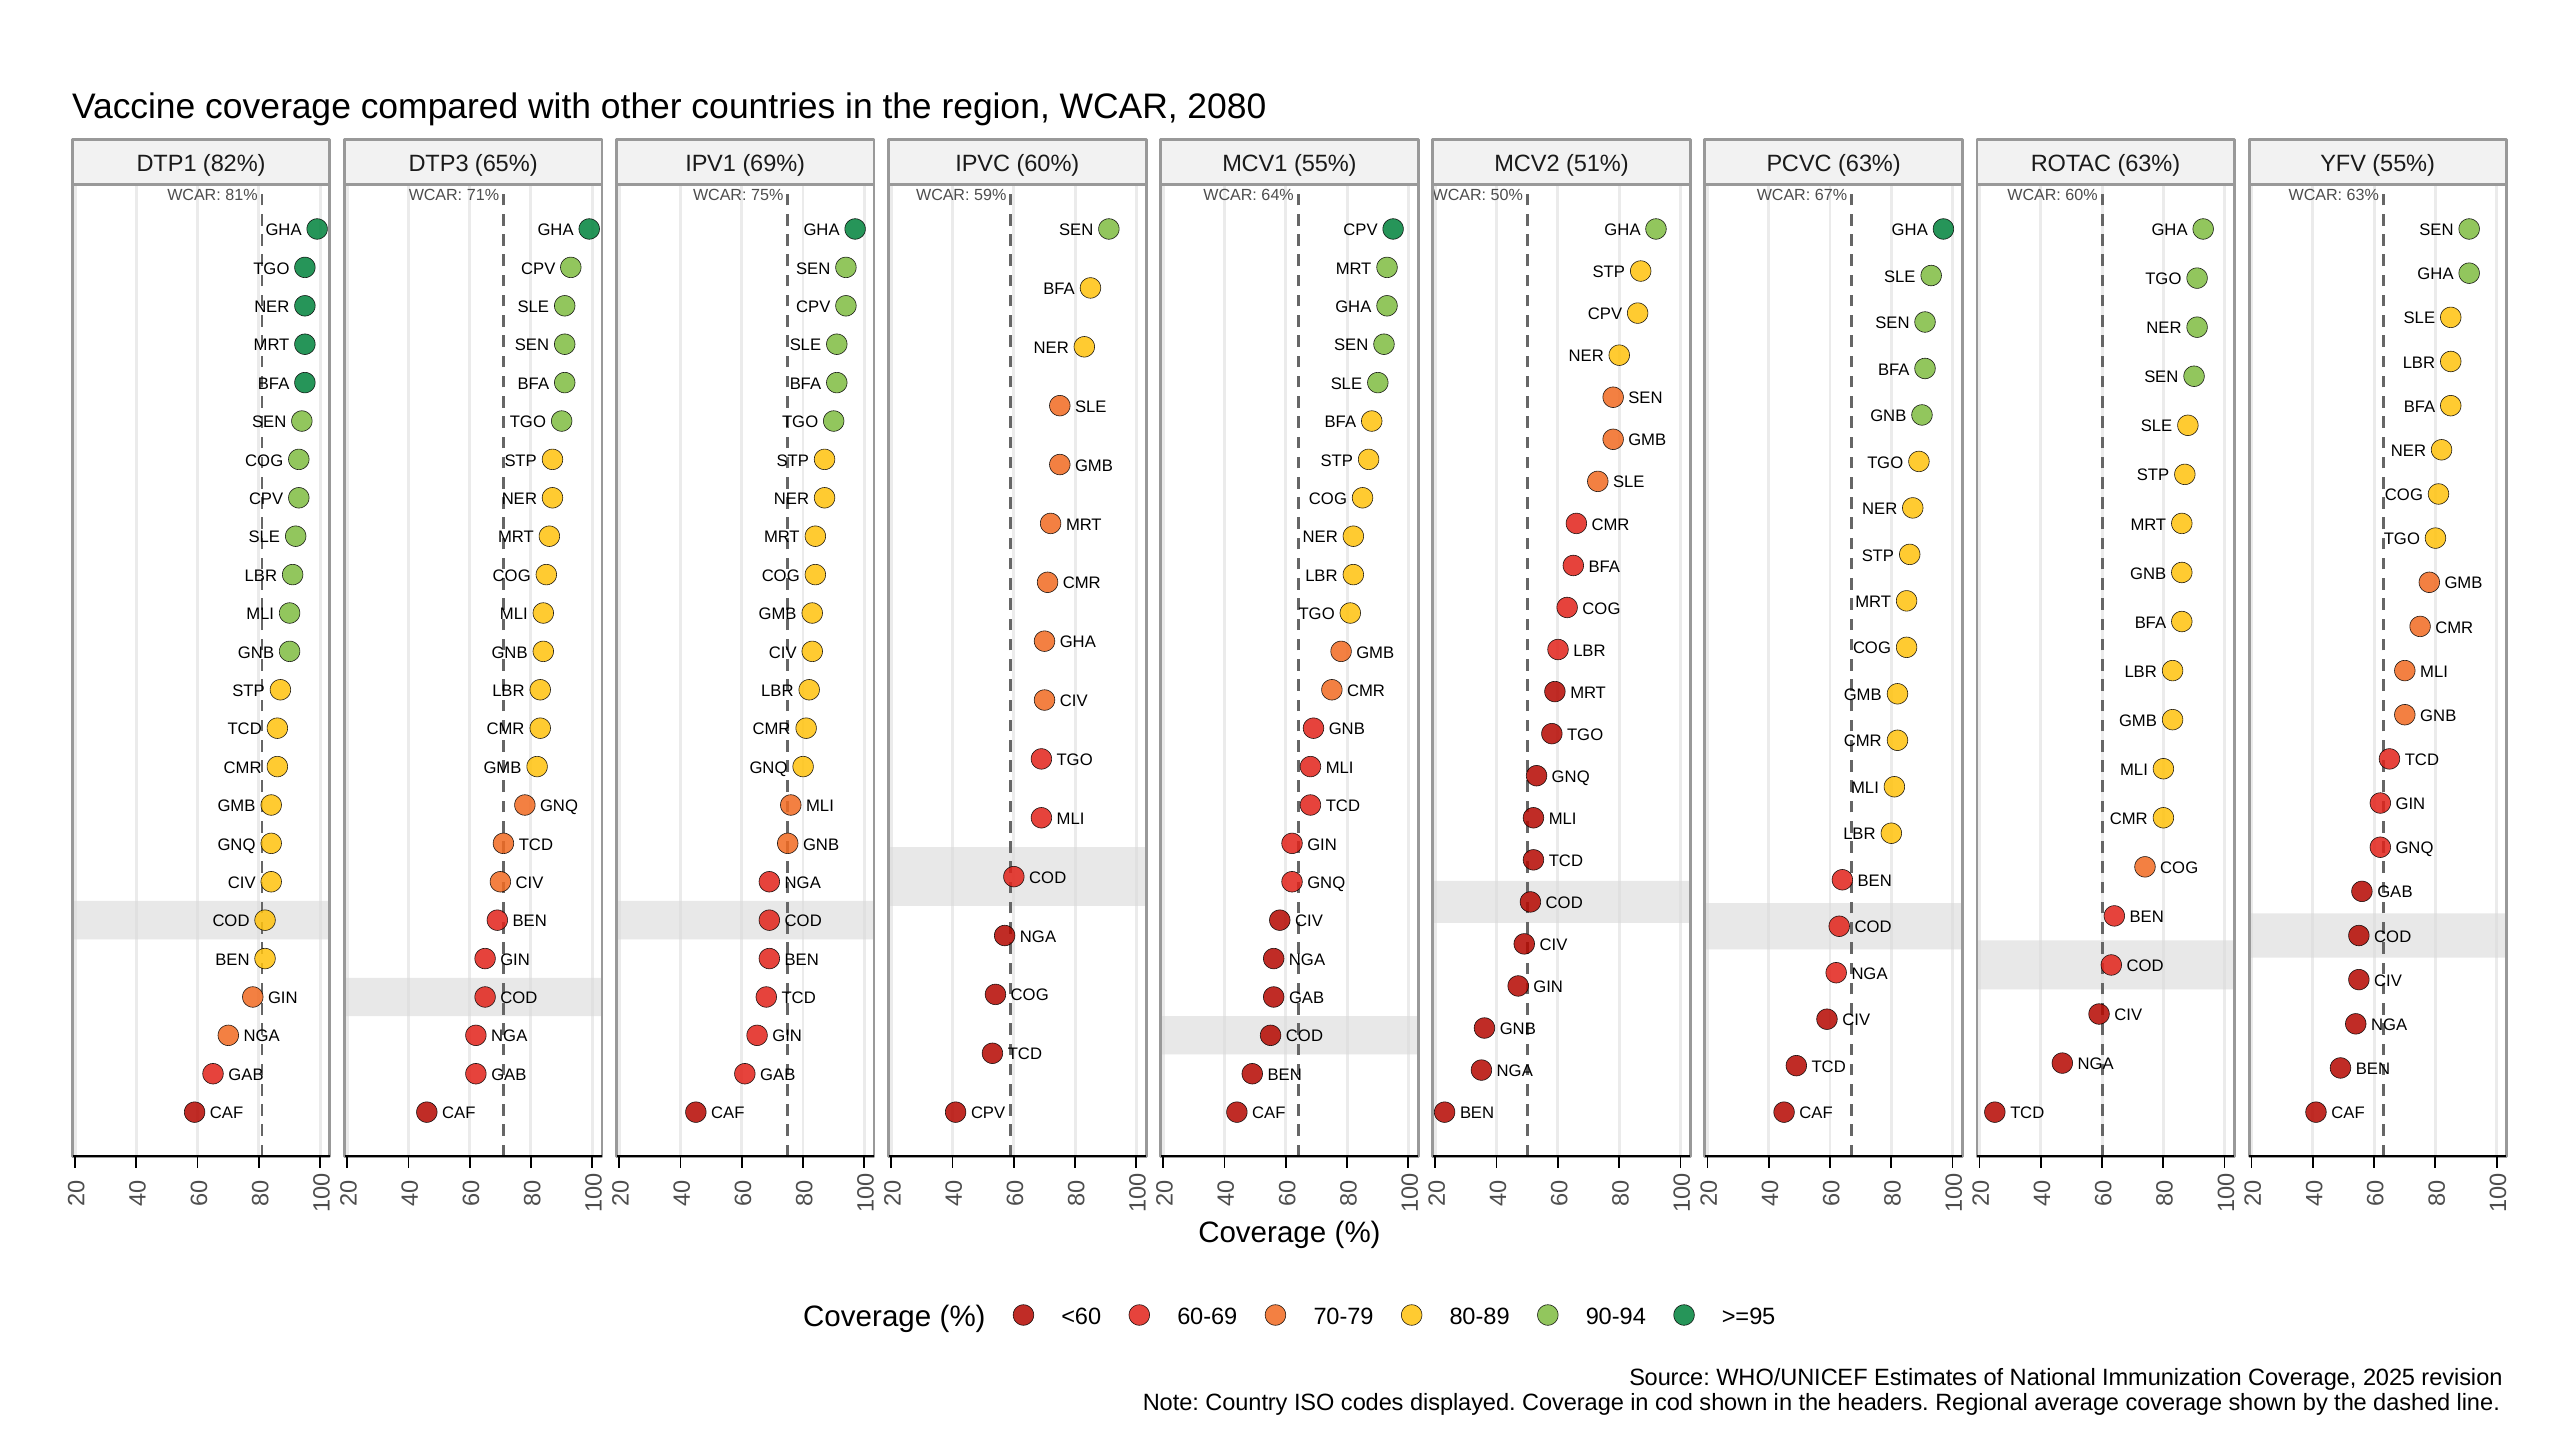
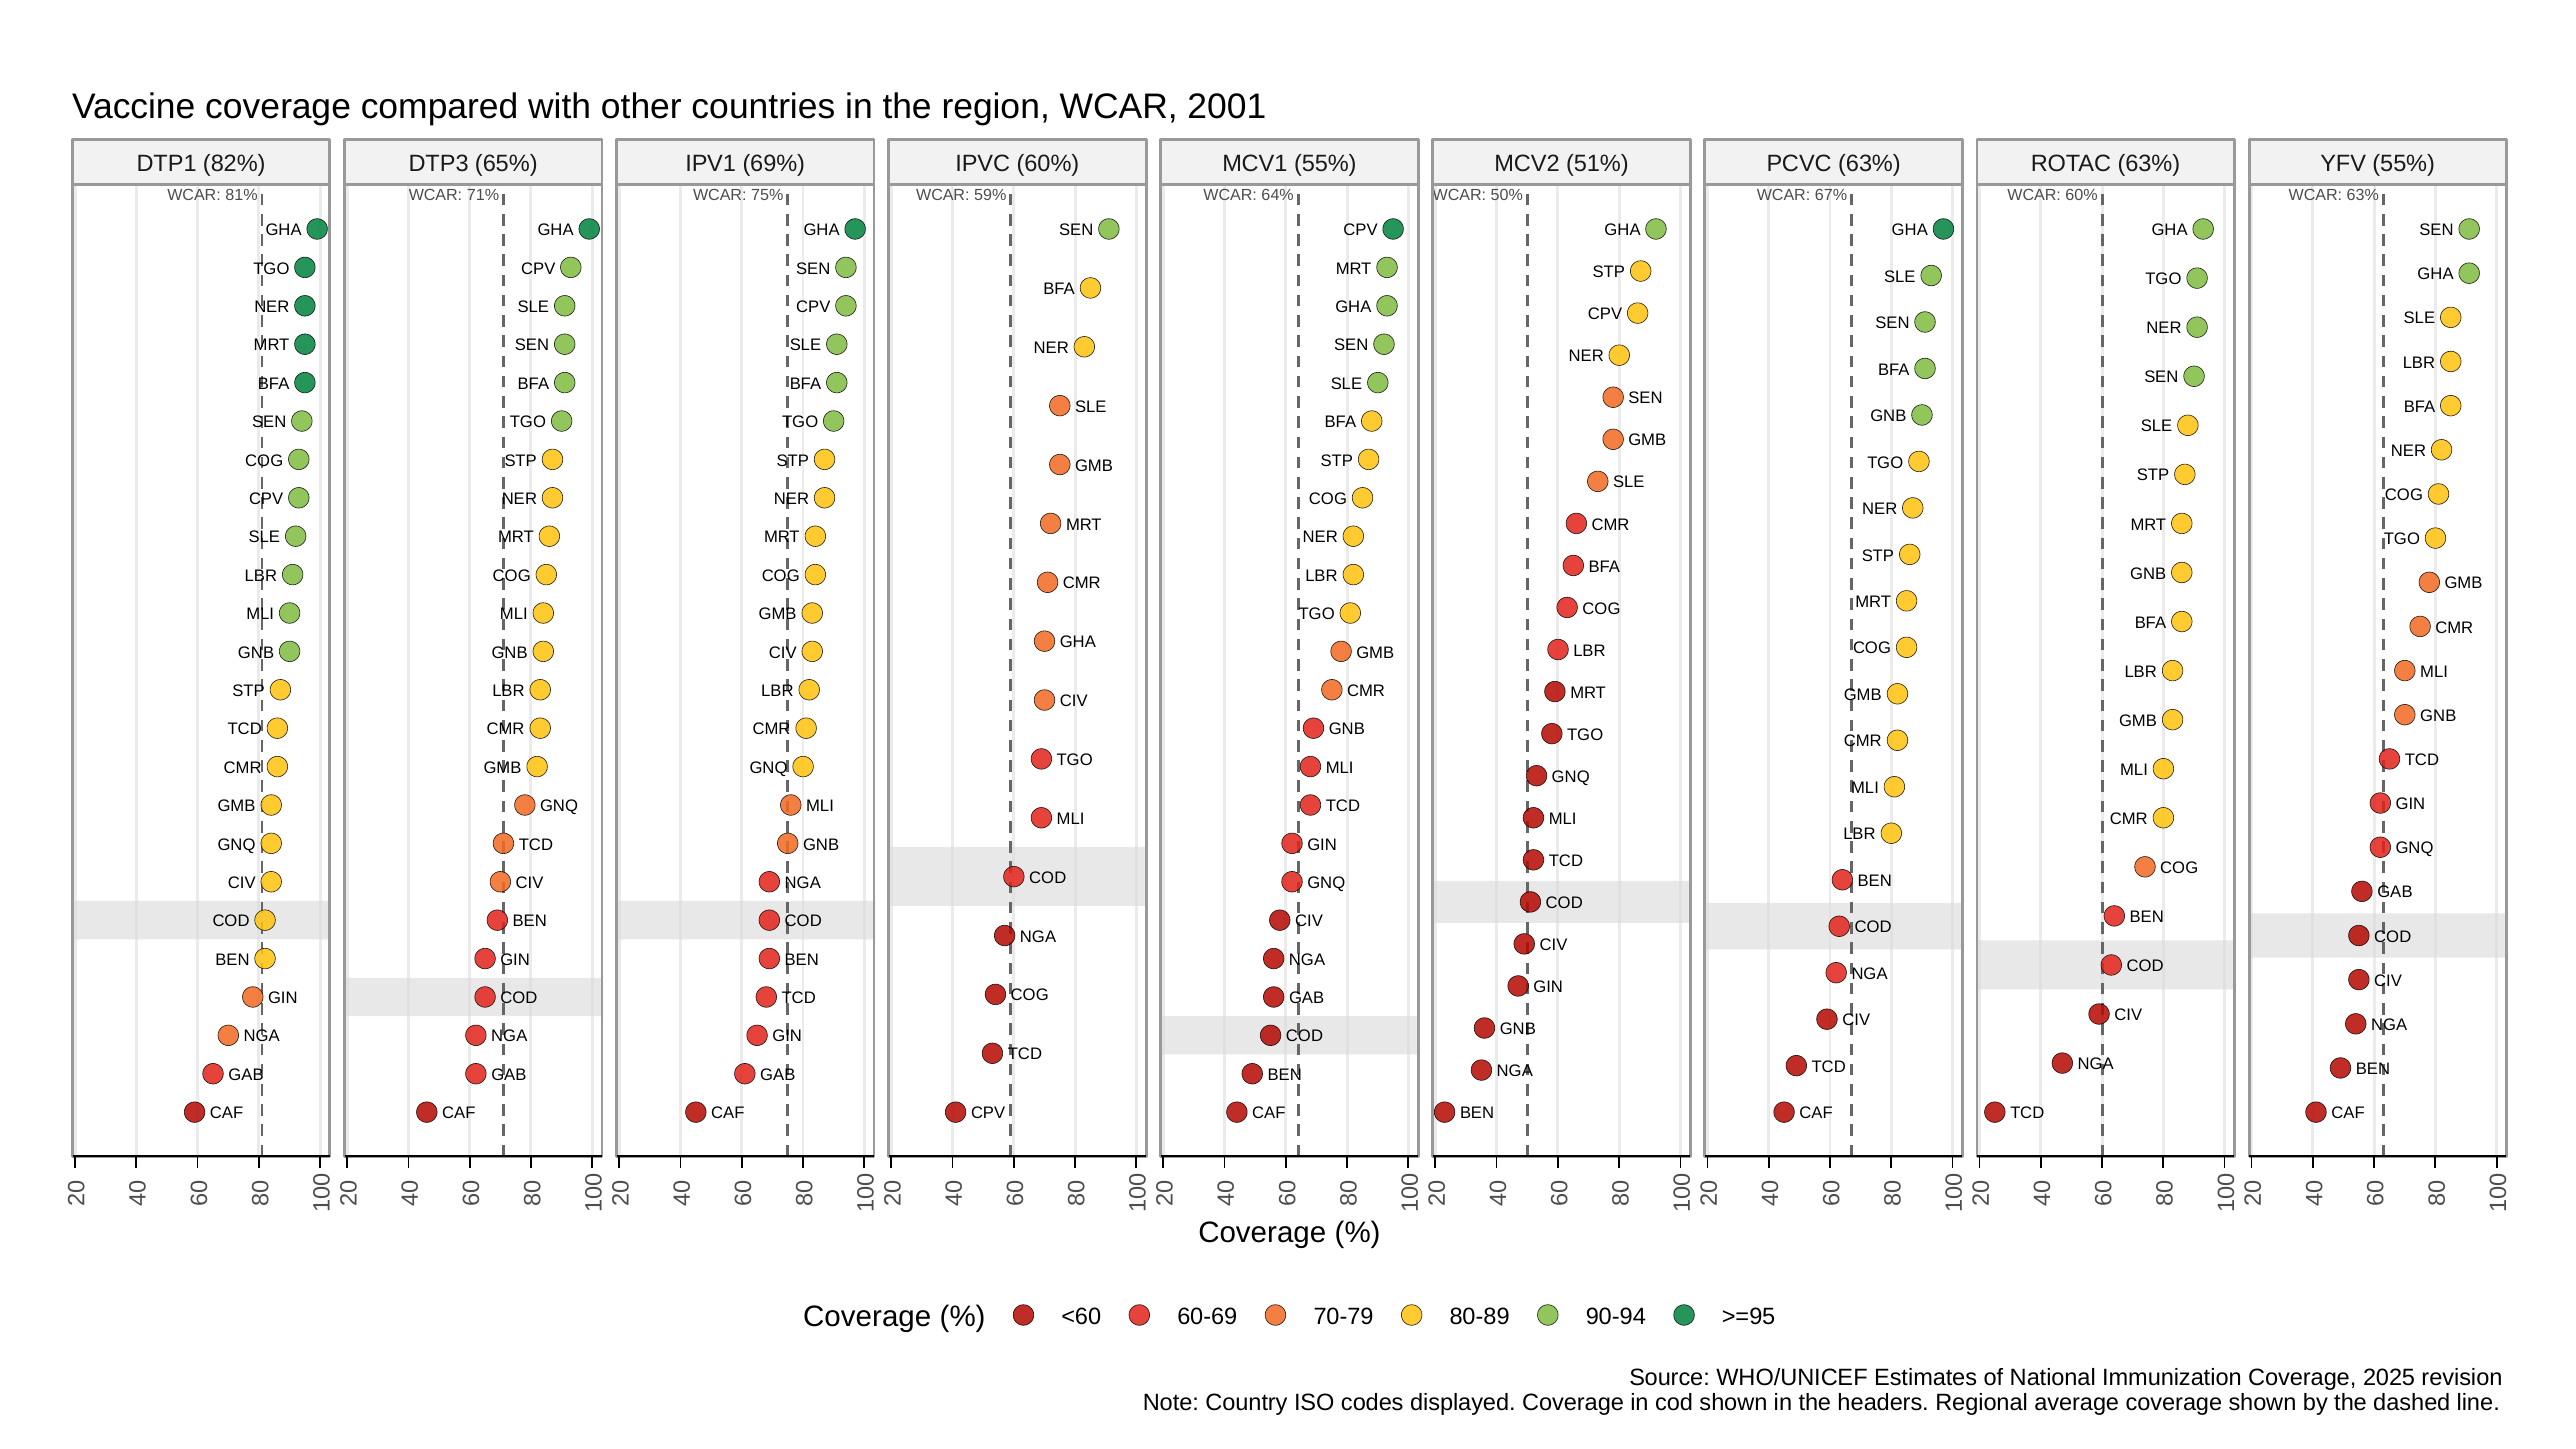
2080: 2080 -> 2001
